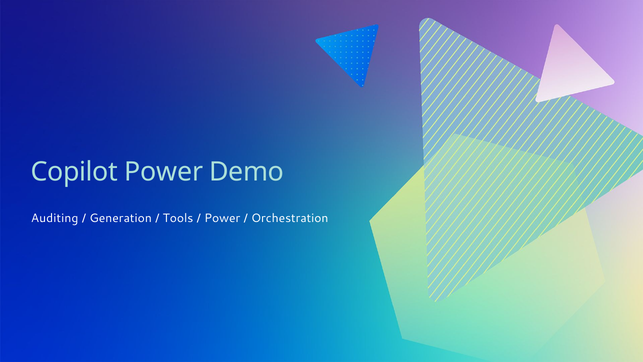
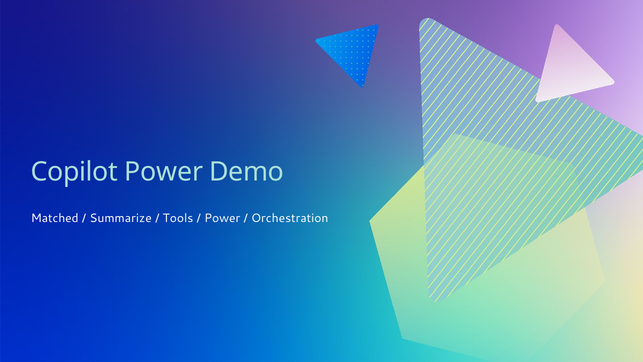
Auditing: Auditing -> Matched
Generation: Generation -> Summarize
